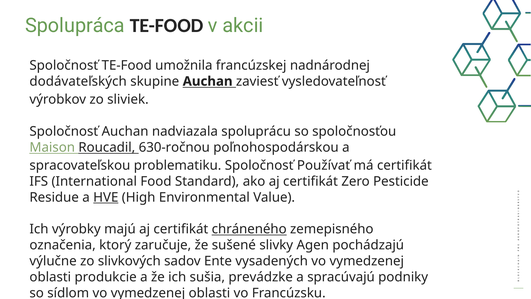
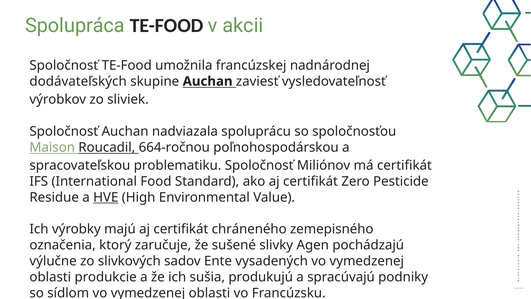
630-ročnou: 630-ročnou -> 664-ročnou
Používať: Používať -> Miliónov
chráneného underline: present -> none
prevádzke: prevádzke -> produkujú
